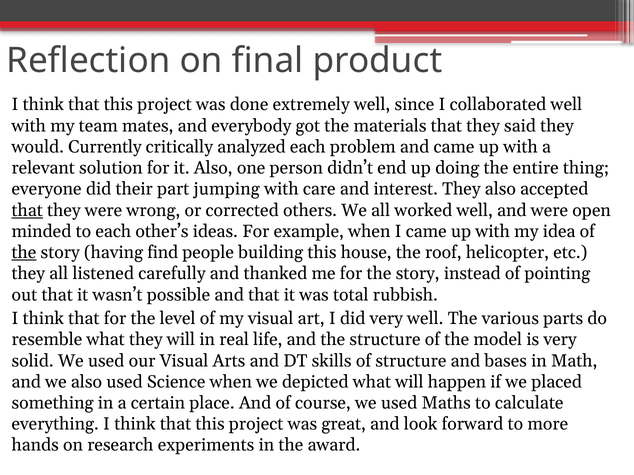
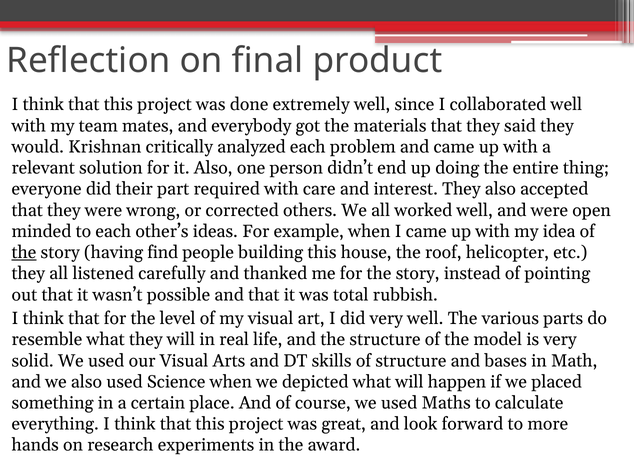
Currently: Currently -> Krishnan
jumping: jumping -> required
that at (27, 210) underline: present -> none
